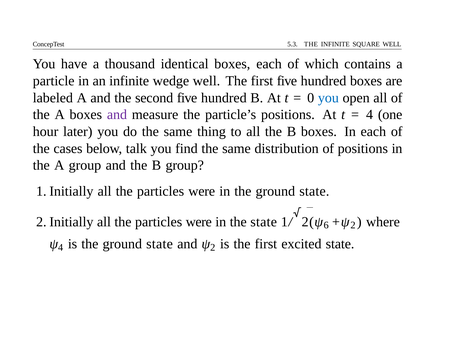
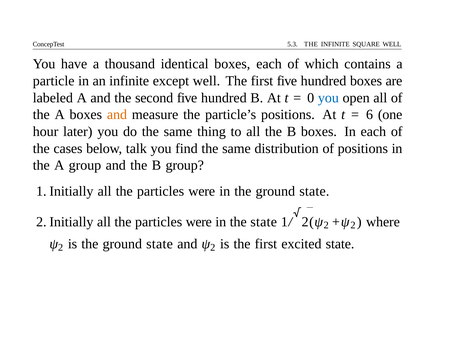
wedge: wedge -> except
and at (117, 115) colour: purple -> orange
4 at (370, 115): 4 -> 6
6 at (326, 226): 6 -> 2
4 at (61, 248): 4 -> 2
